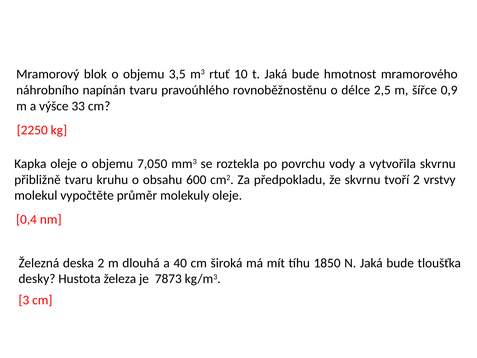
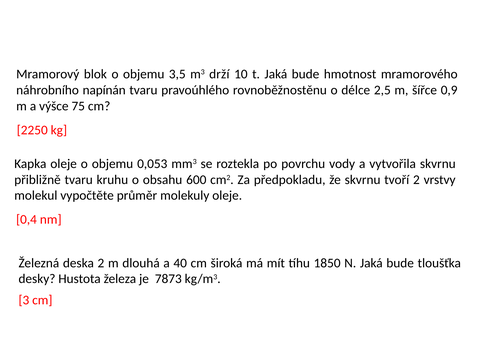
rtuť: rtuť -> drží
33: 33 -> 75
7,050: 7,050 -> 0,053
